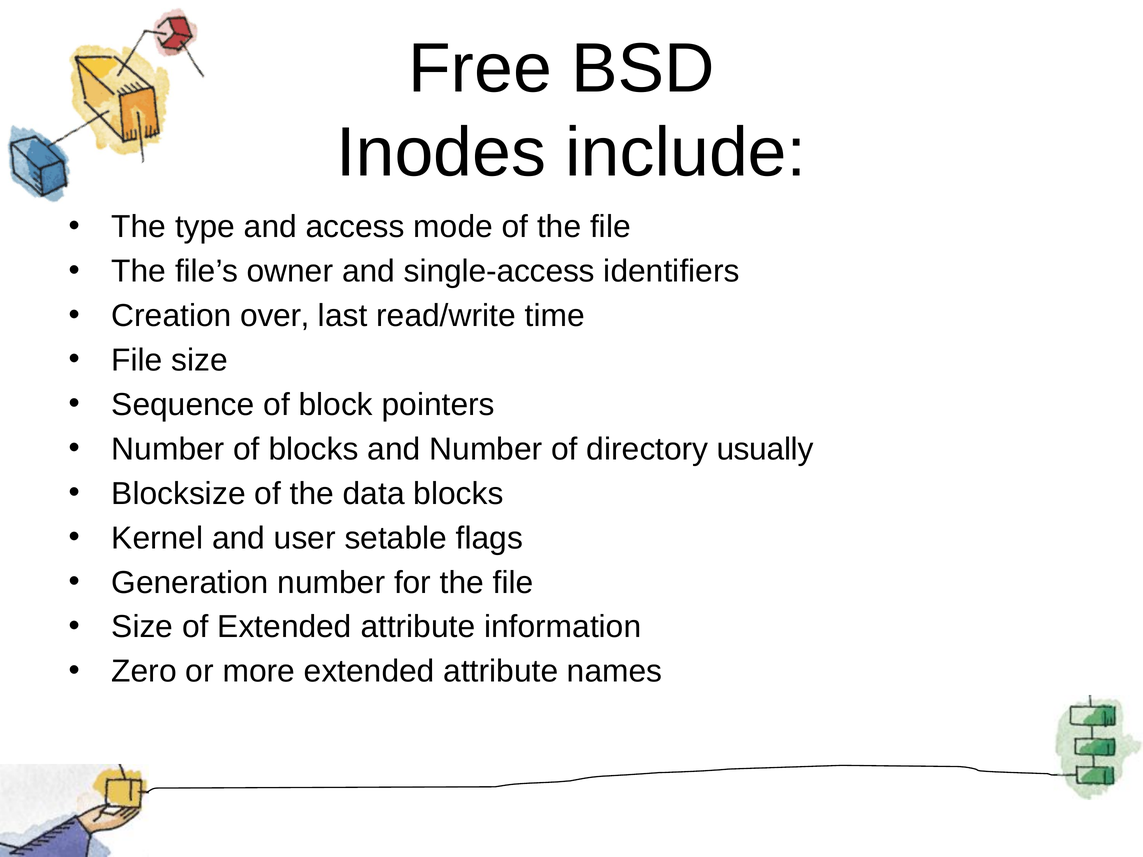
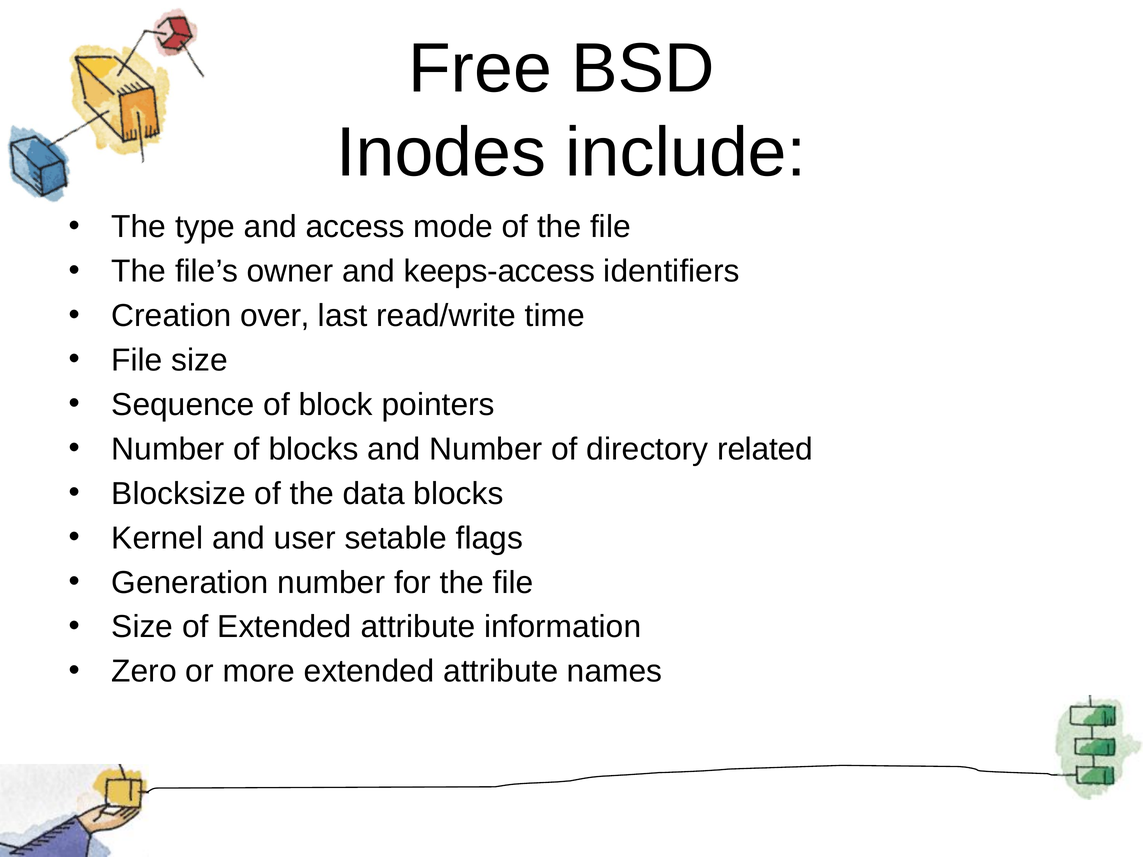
single-access: single-access -> keeps-access
usually: usually -> related
